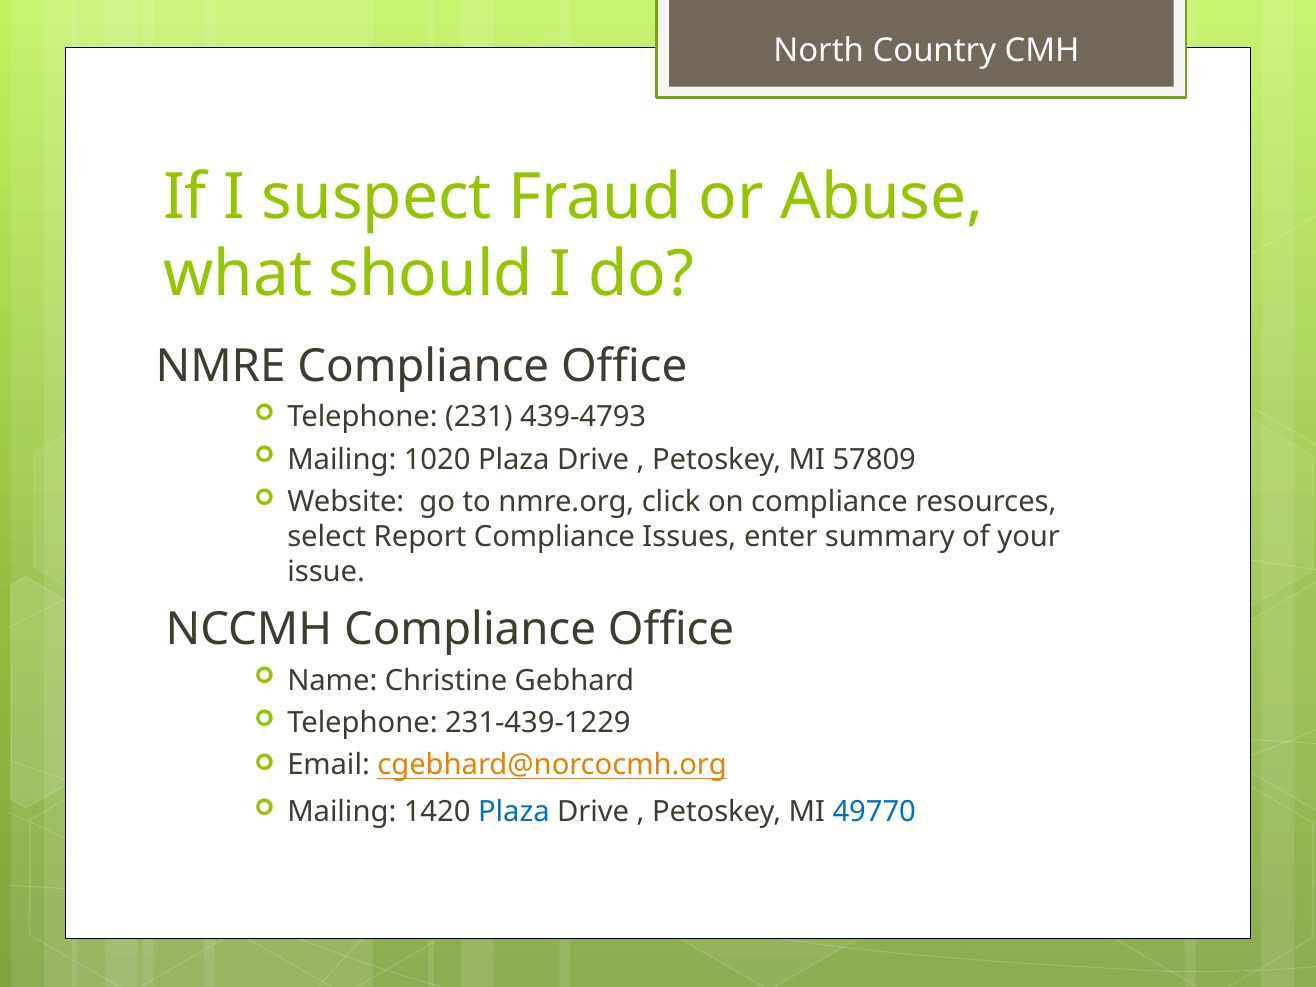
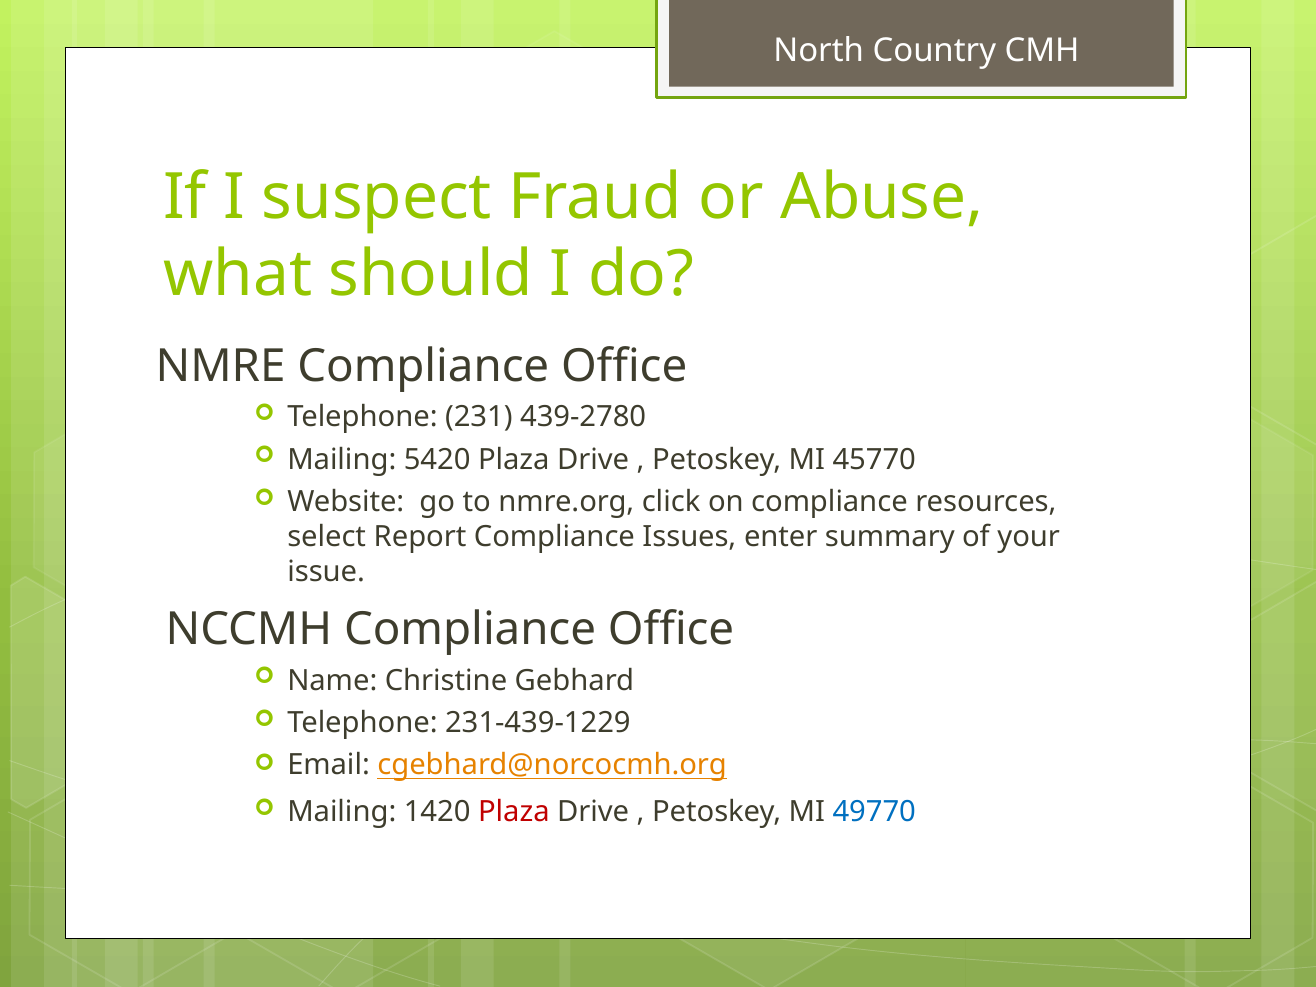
439-4793: 439-4793 -> 439-2780
1020: 1020 -> 5420
57809: 57809 -> 45770
Plaza at (514, 812) colour: blue -> red
